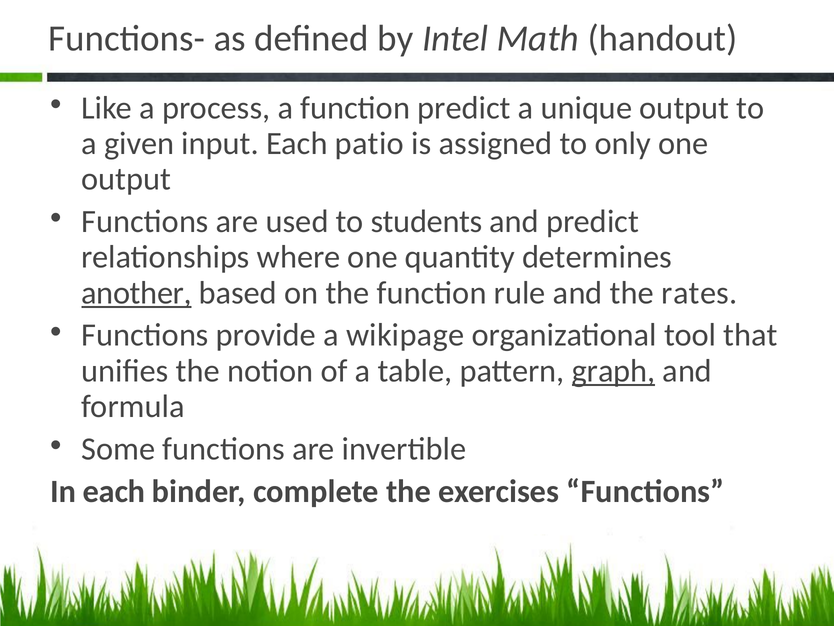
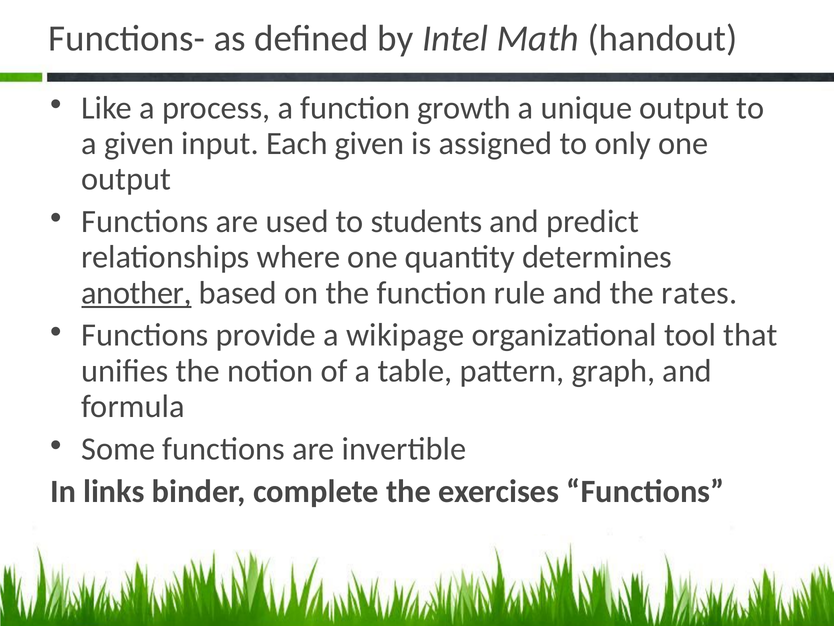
function predict: predict -> growth
Each patio: patio -> given
graph underline: present -> none
In each: each -> links
